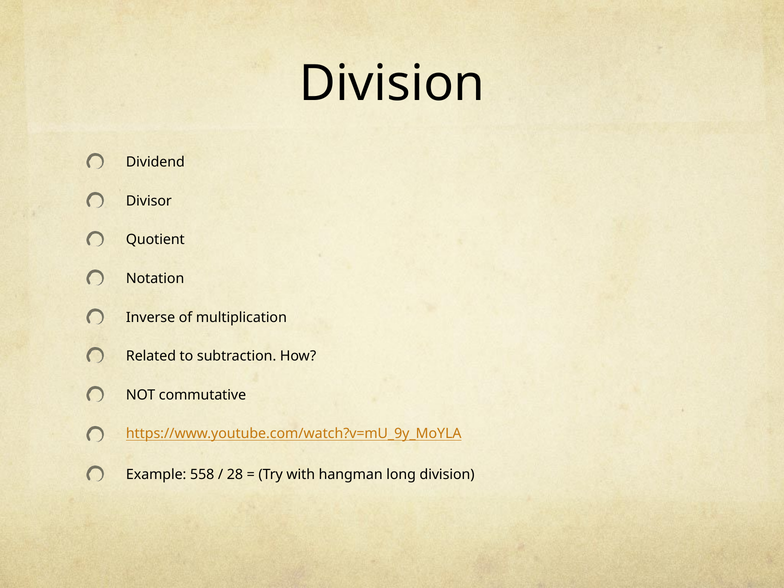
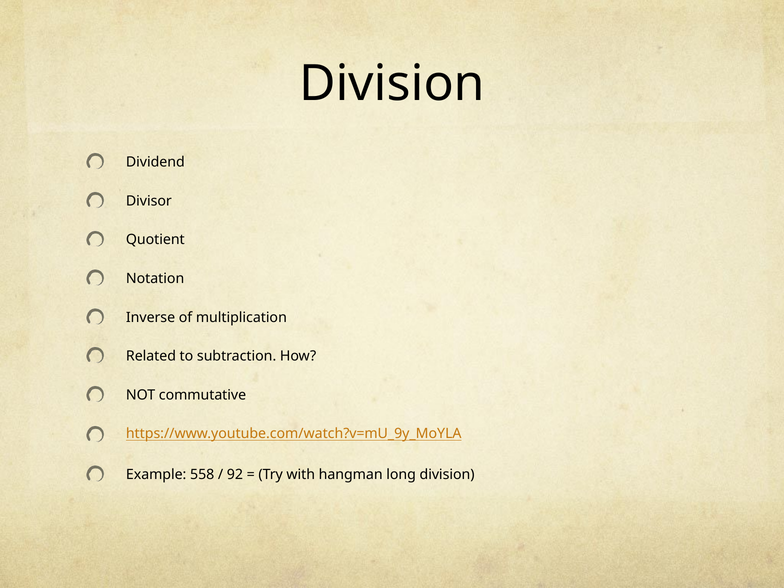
28: 28 -> 92
